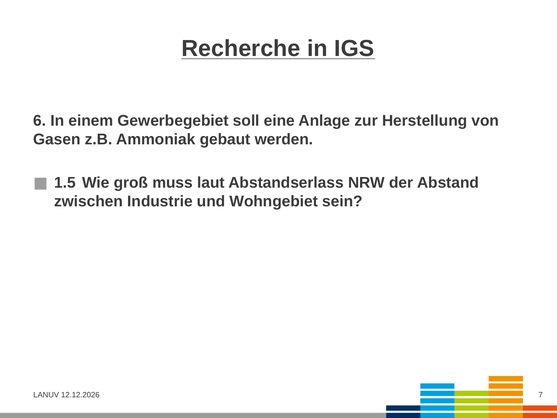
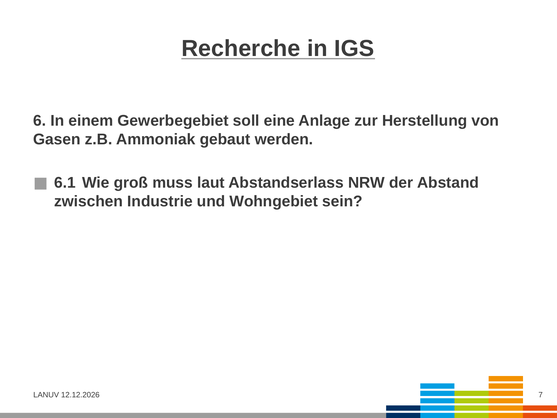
1.5: 1.5 -> 6.1
